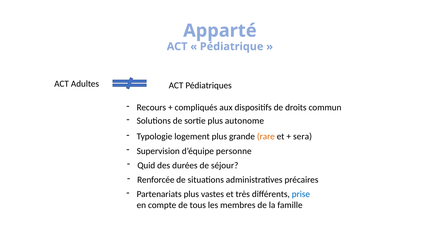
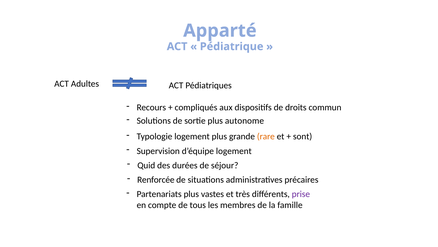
sera: sera -> sont
d’équipe personne: personne -> logement
prise colour: blue -> purple
